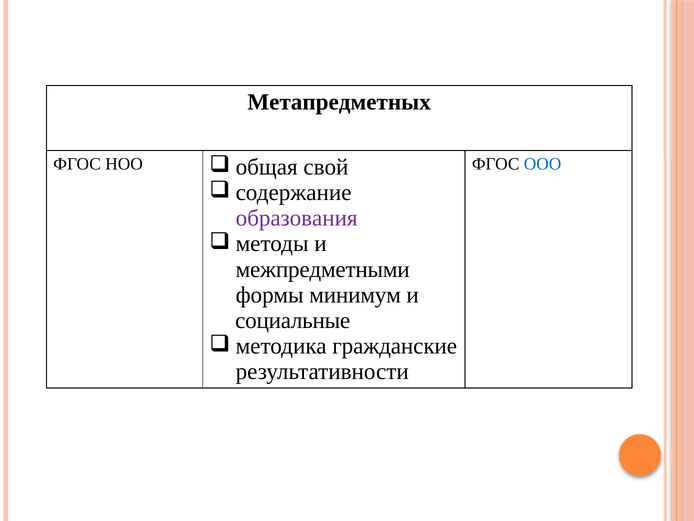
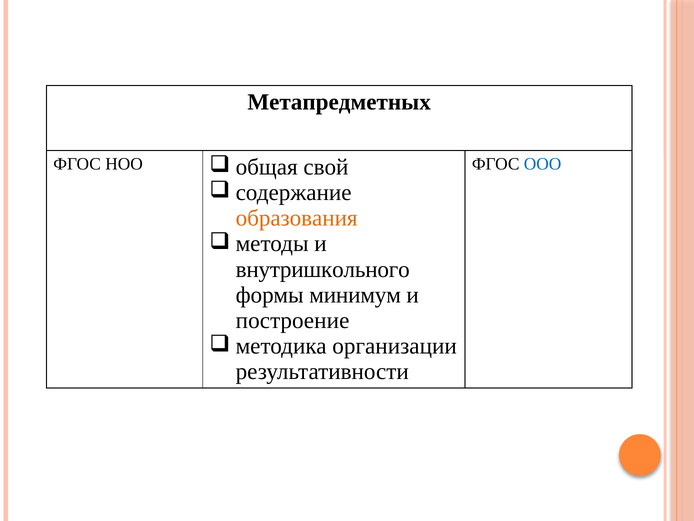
образования colour: purple -> orange
межпредметными: межпредметными -> внутришкольного
социальные: социальные -> построение
гражданские: гражданские -> организации
